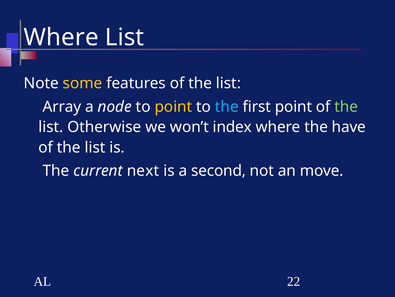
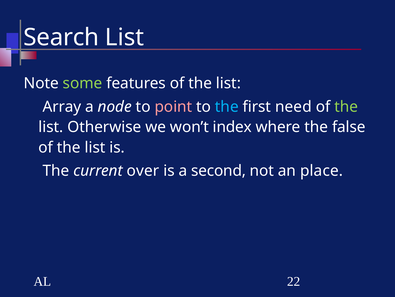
Where at (61, 37): Where -> Search
some colour: yellow -> light green
point at (173, 107) colour: yellow -> pink
first point: point -> need
have: have -> false
next: next -> over
move: move -> place
